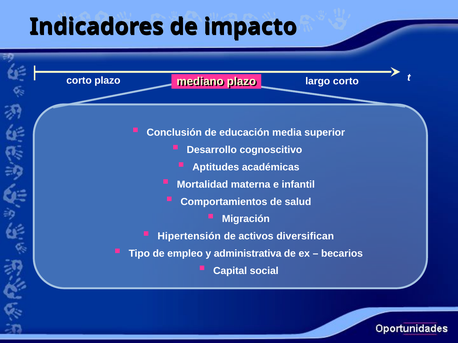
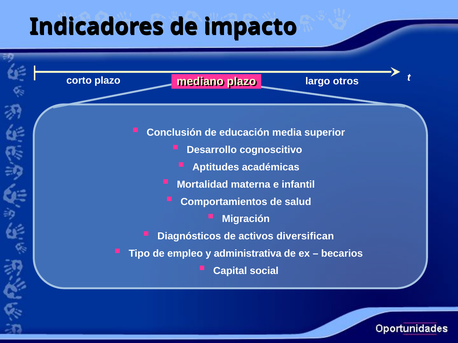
largo corto: corto -> otros
Hipertensión: Hipertensión -> Diagnósticos
